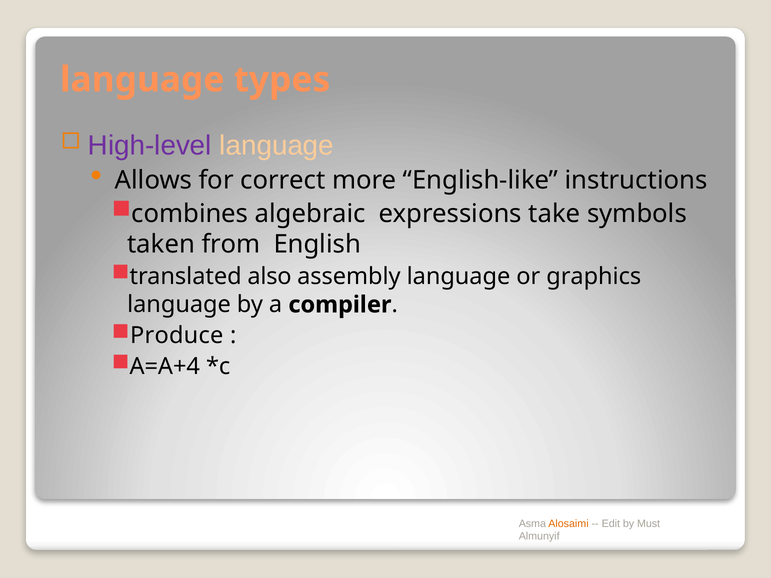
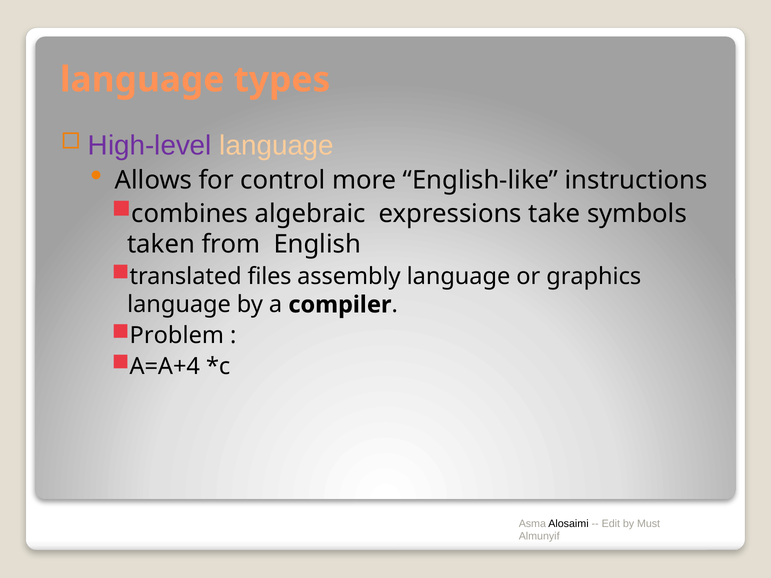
correct: correct -> control
also: also -> files
Produce: Produce -> Problem
Alosaimi colour: orange -> black
